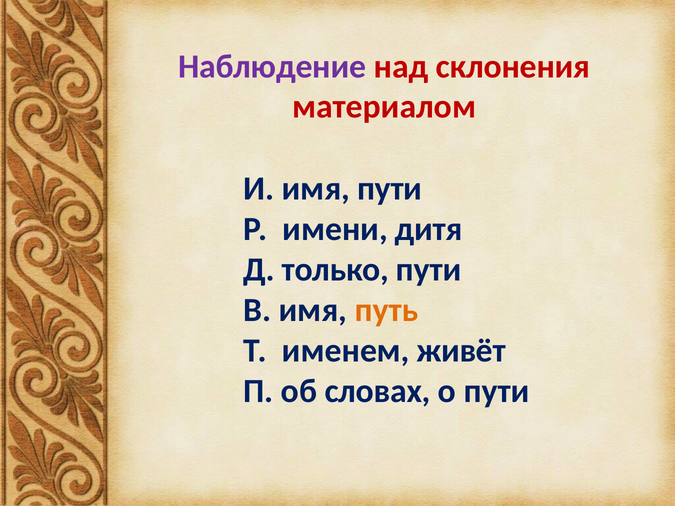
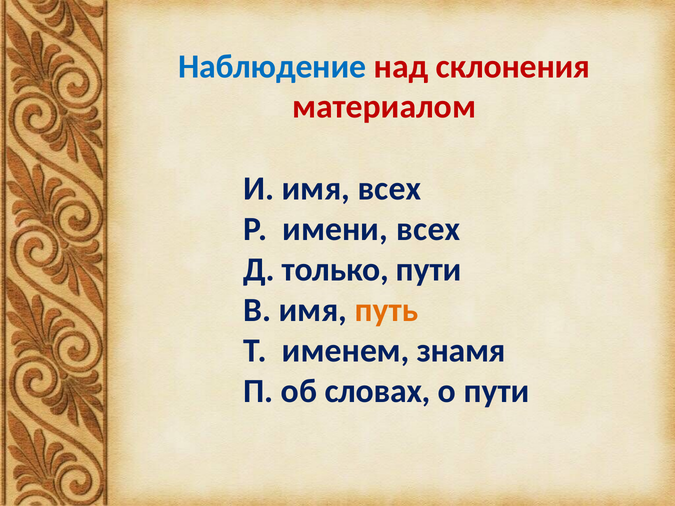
Наблюдение colour: purple -> blue
имя пути: пути -> всех
имени дитя: дитя -> всех
живёт: живёт -> знамя
